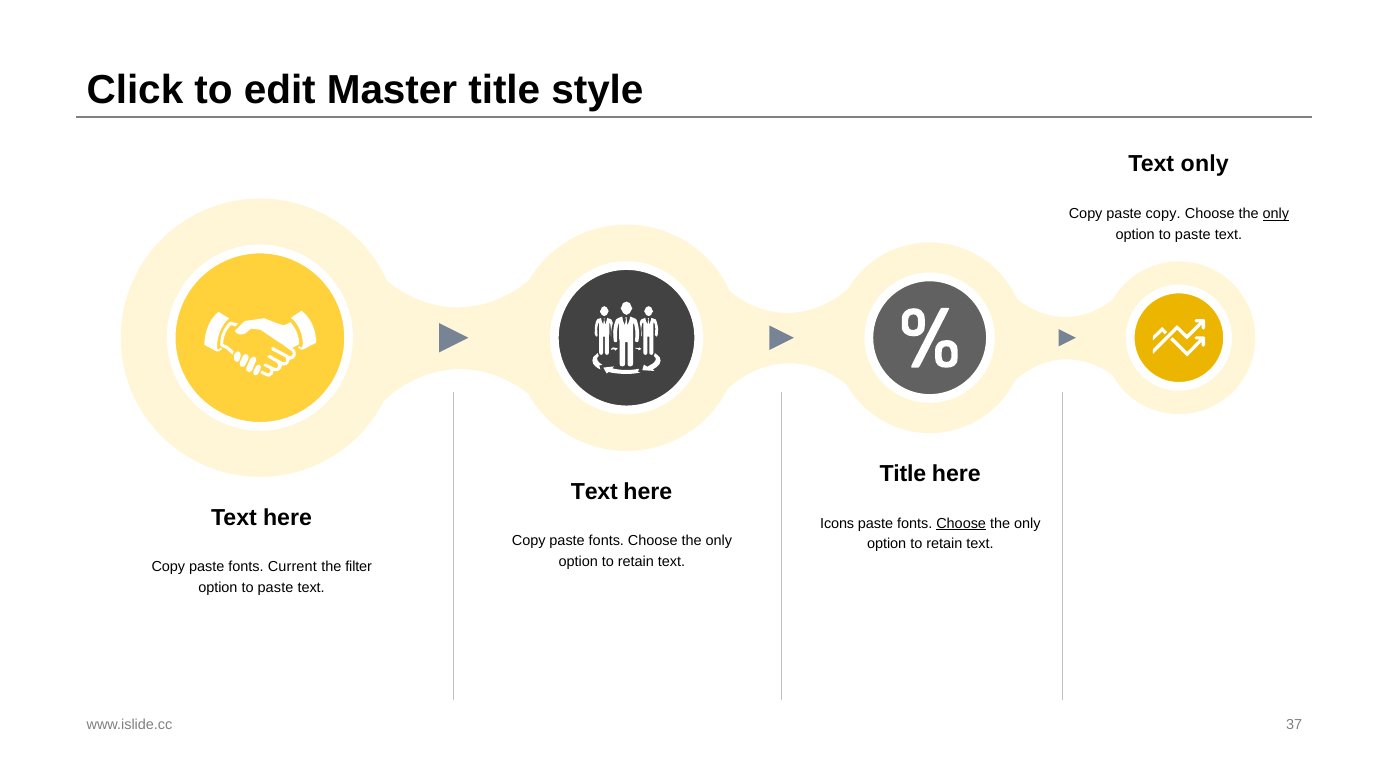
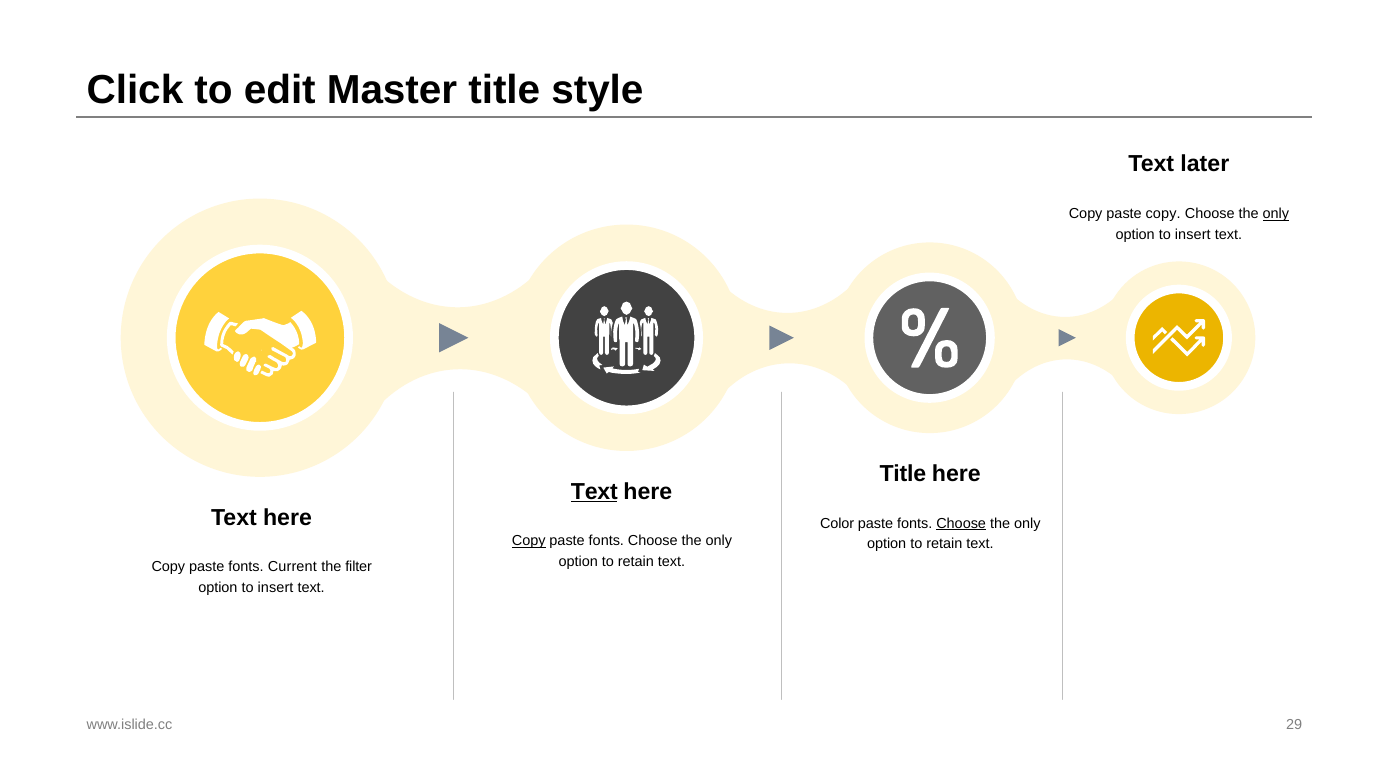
Text only: only -> later
paste at (1193, 235): paste -> insert
Text at (594, 492) underline: none -> present
Icons: Icons -> Color
Copy at (529, 541) underline: none -> present
paste at (275, 588): paste -> insert
37: 37 -> 29
